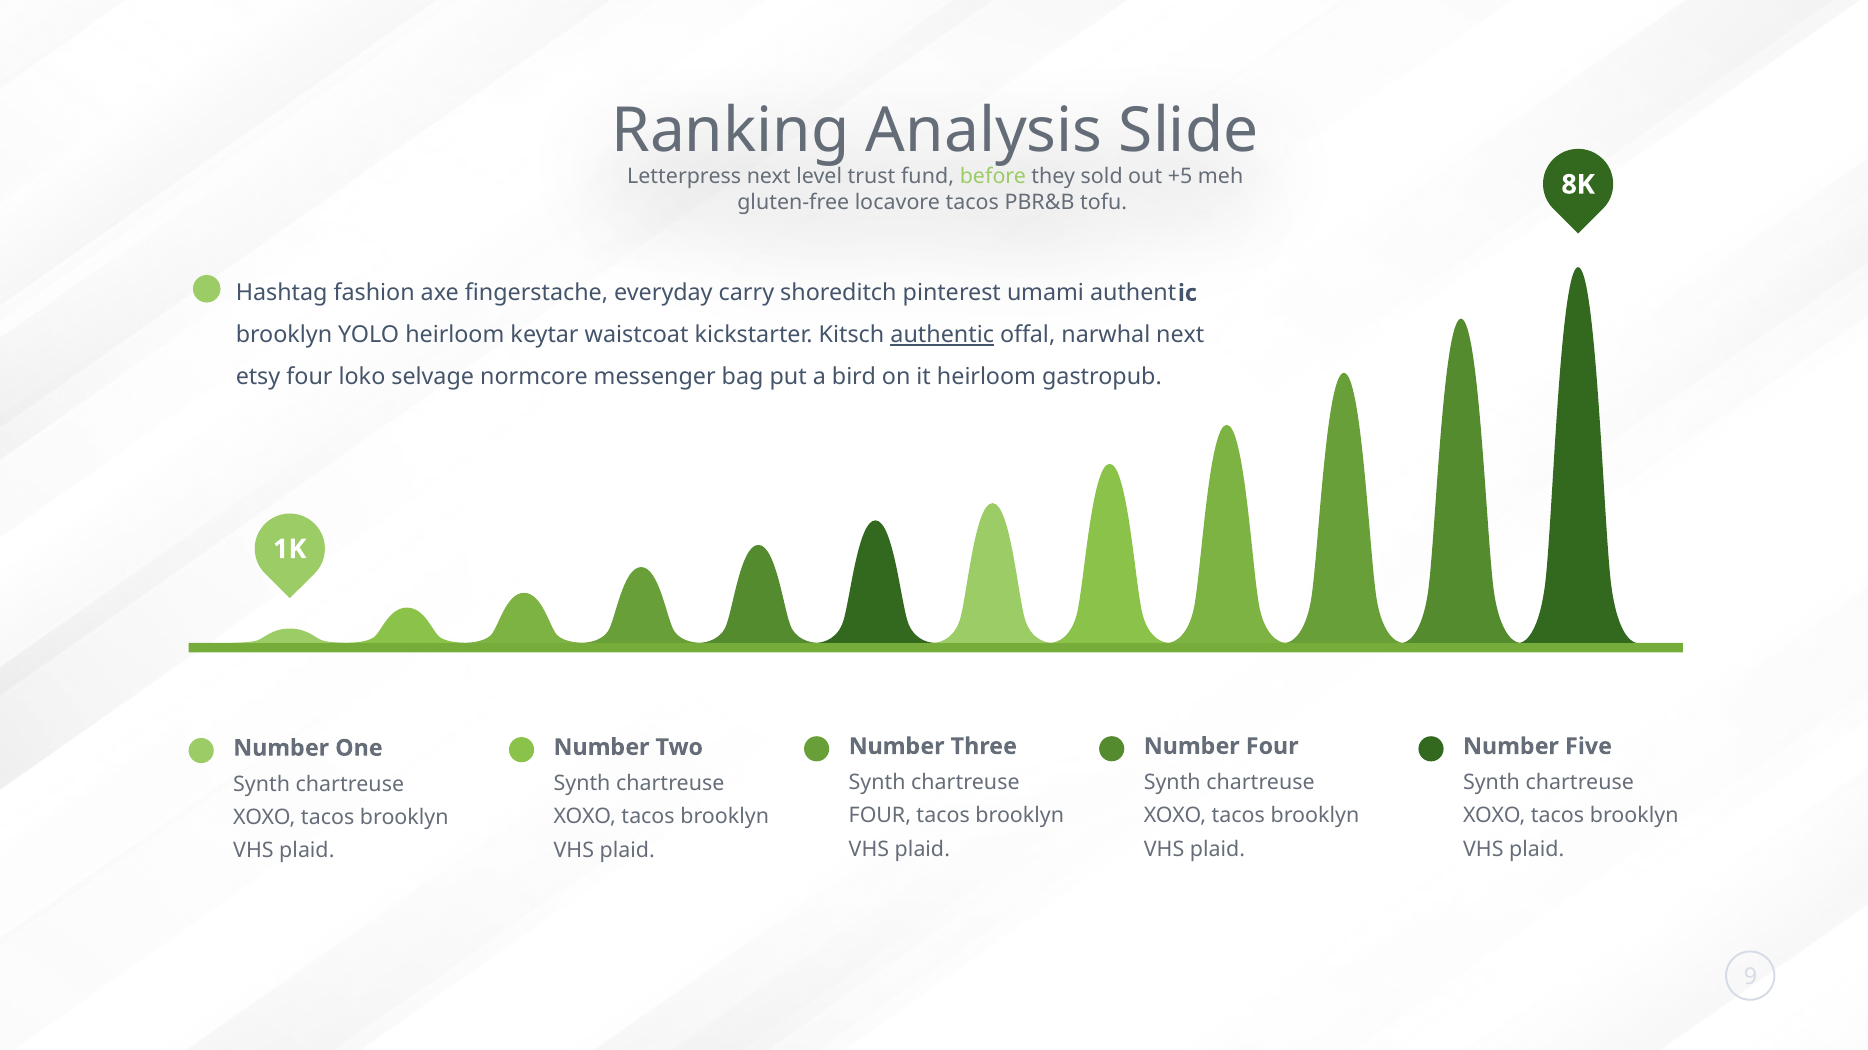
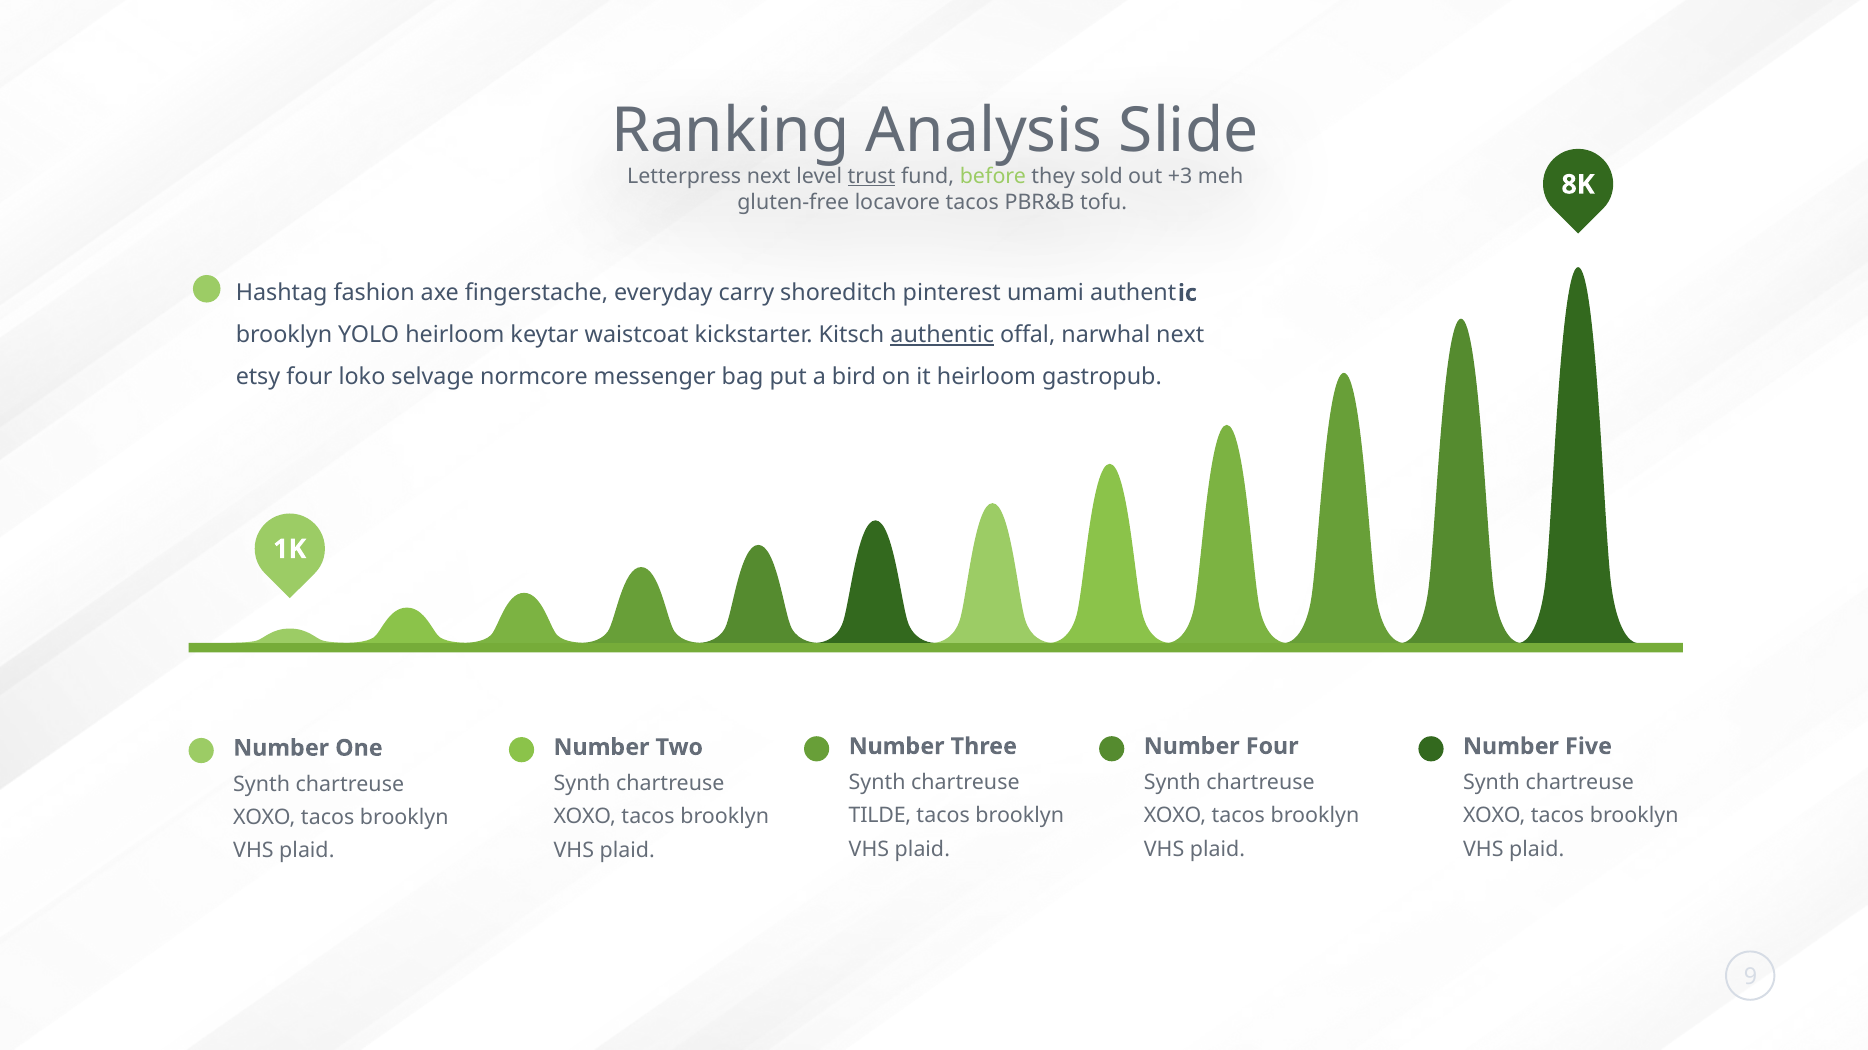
trust underline: none -> present
+5: +5 -> +3
FOUR at (880, 816): FOUR -> TILDE
